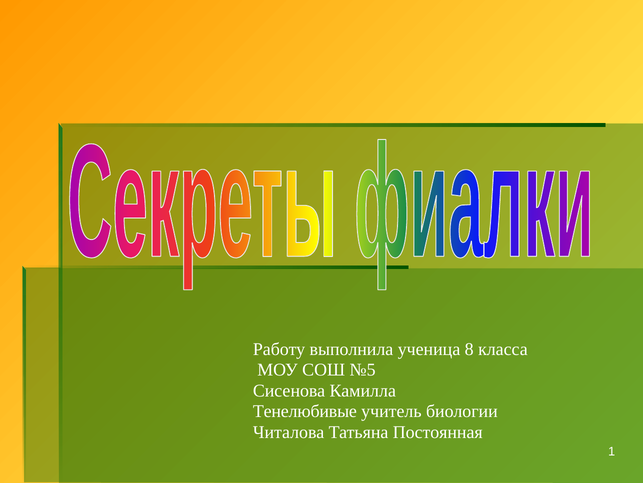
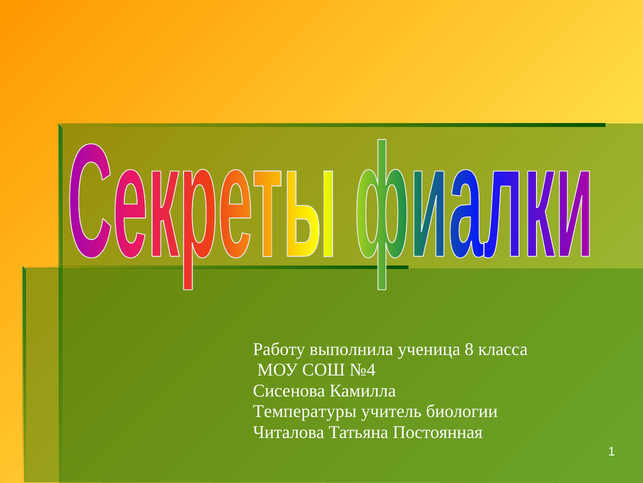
№5: №5 -> №4
Тенелюбивые: Тенелюбивые -> Температуры
